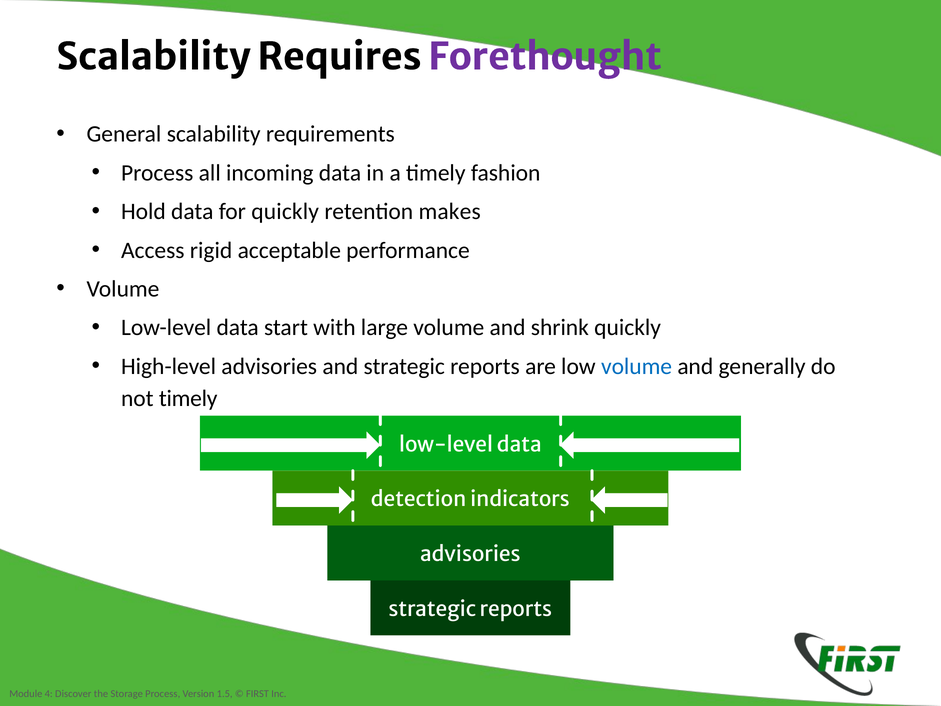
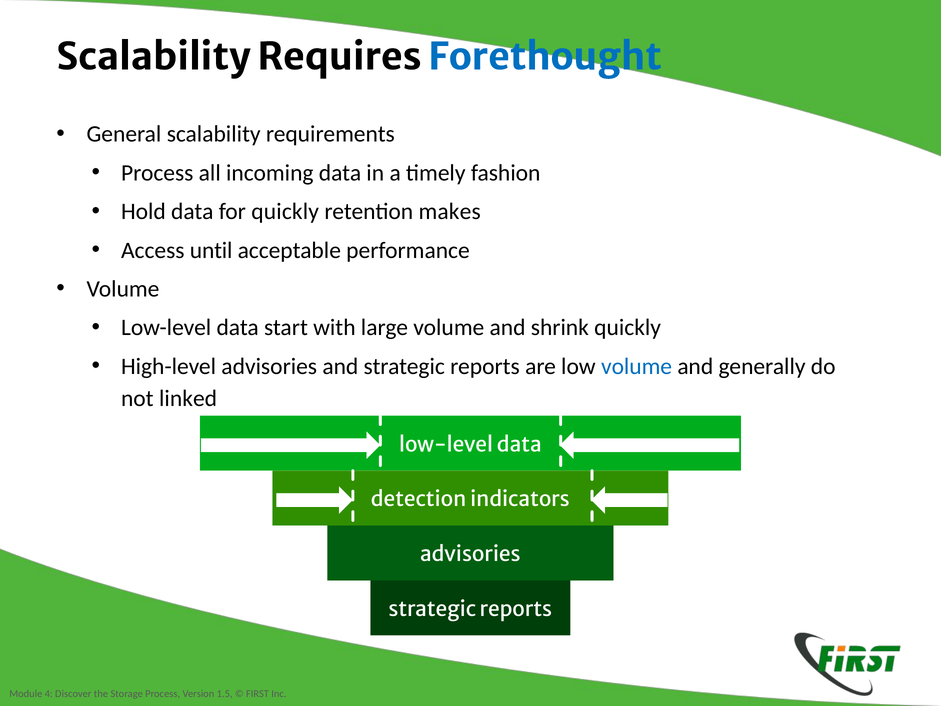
Forethought colour: purple -> blue
rigid: rigid -> until
not timely: timely -> linked
